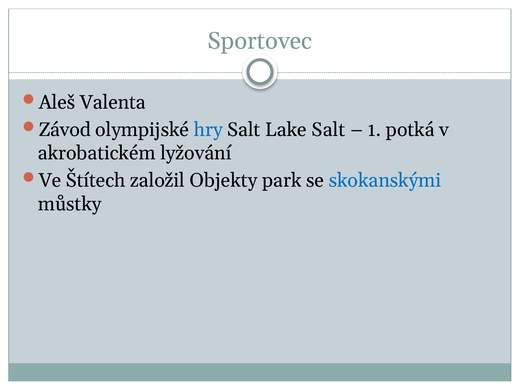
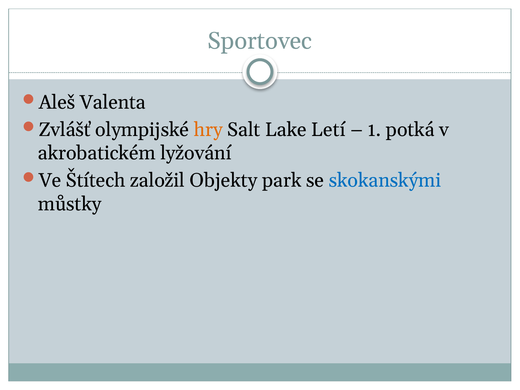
Závod: Závod -> Zvlášť
hry colour: blue -> orange
Lake Salt: Salt -> Letí
